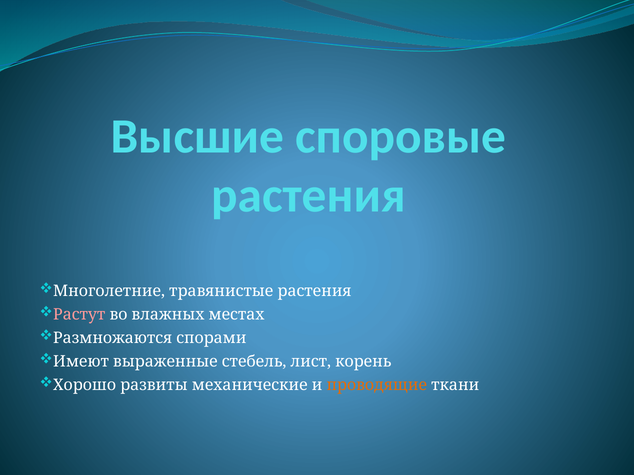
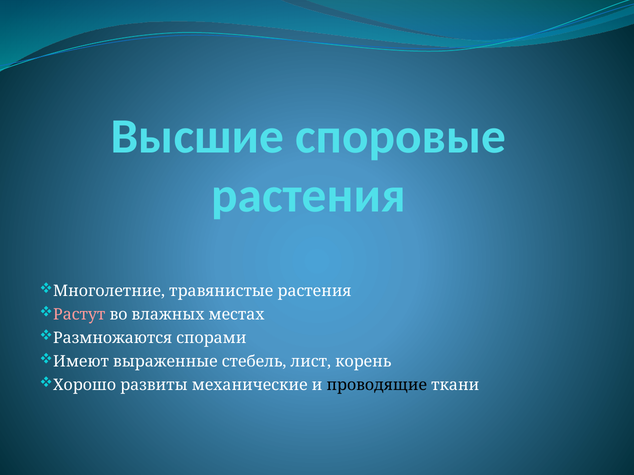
проводящие colour: orange -> black
